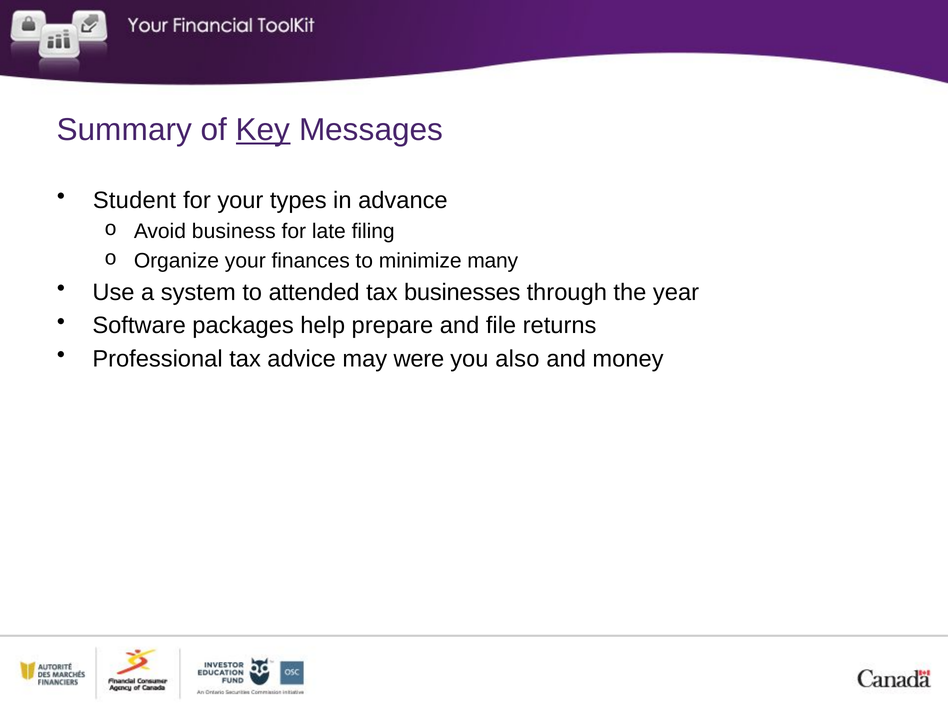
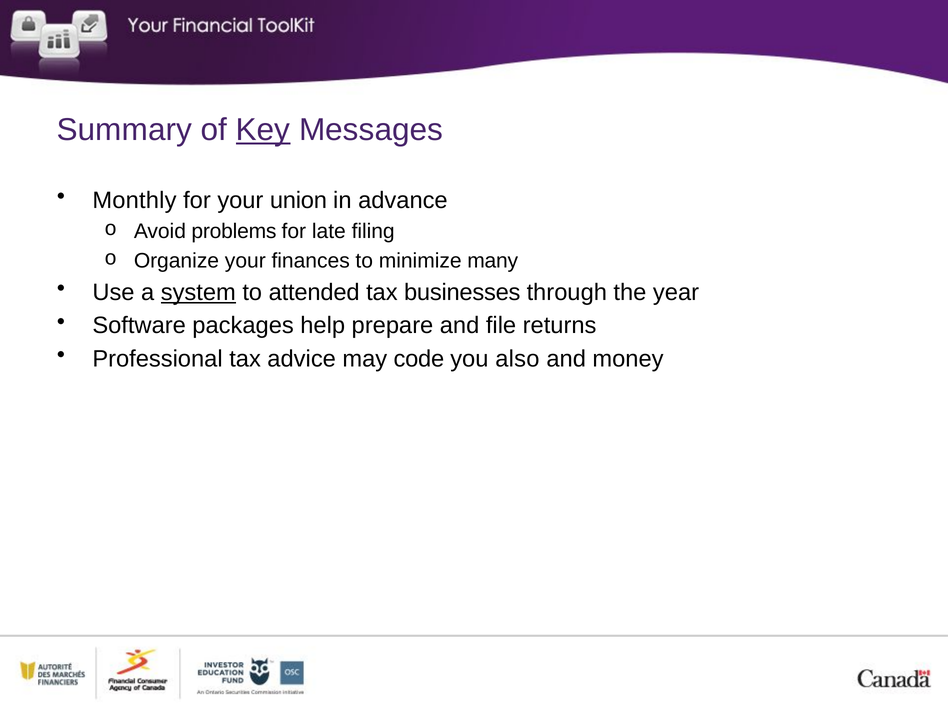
Student: Student -> Monthly
types: types -> union
business: business -> problems
system underline: none -> present
were: were -> code
